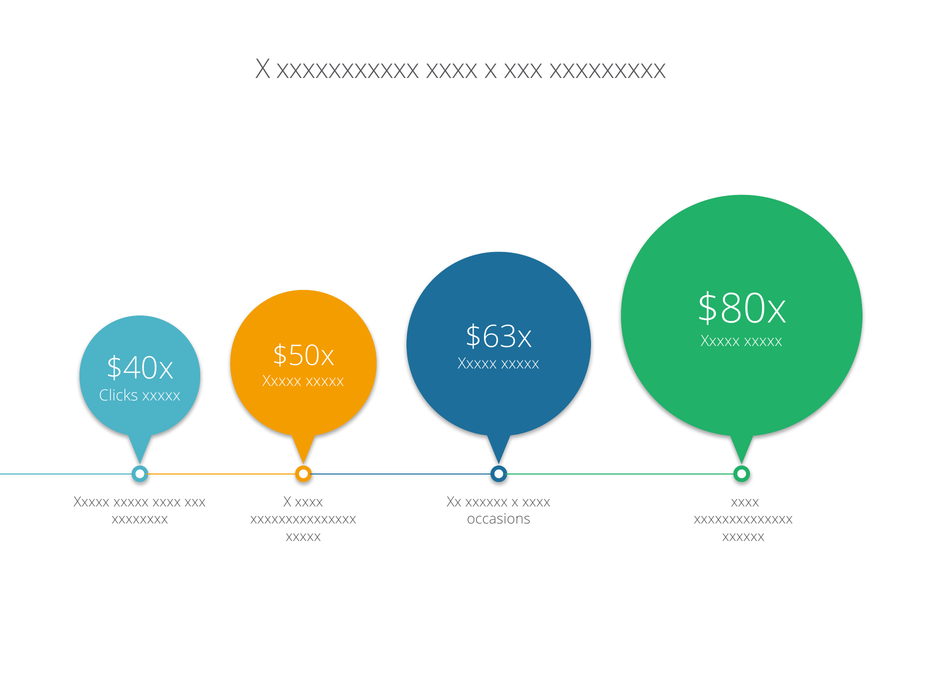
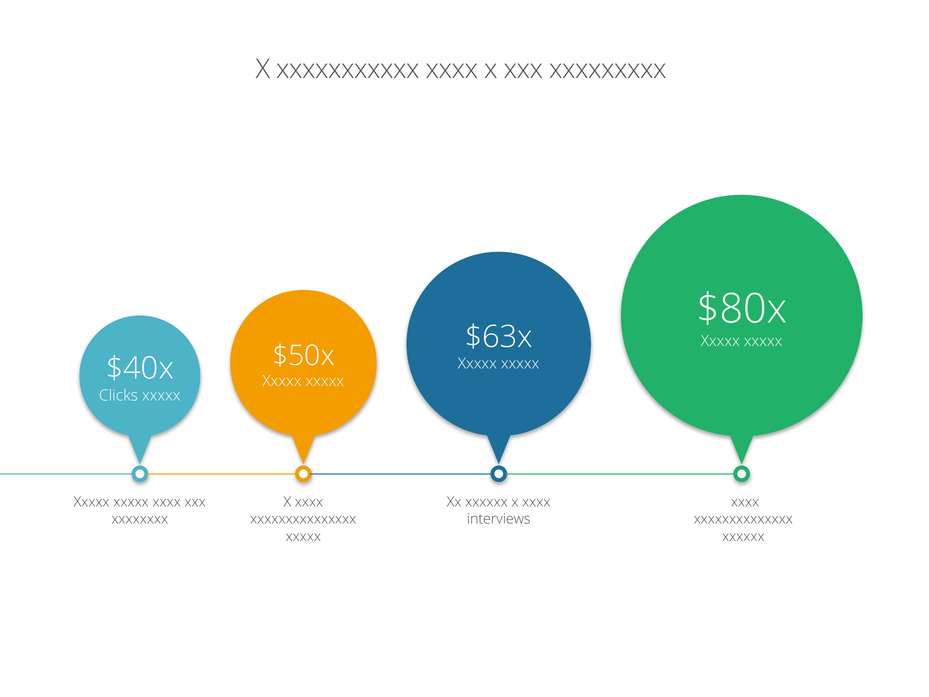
occasions: occasions -> interviews
